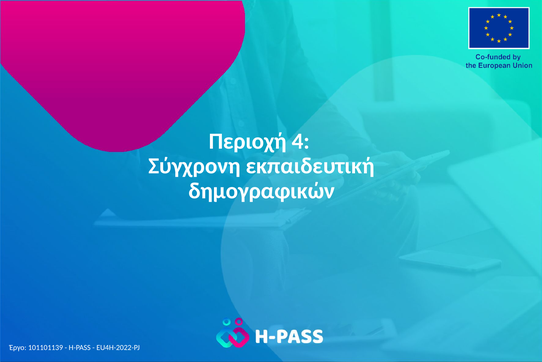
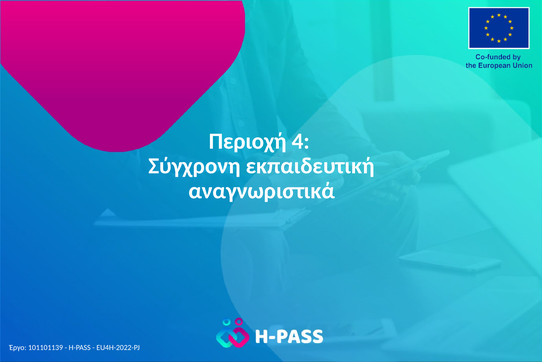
δημογραφικών: δημογραφικών -> αναγνωριστικά
